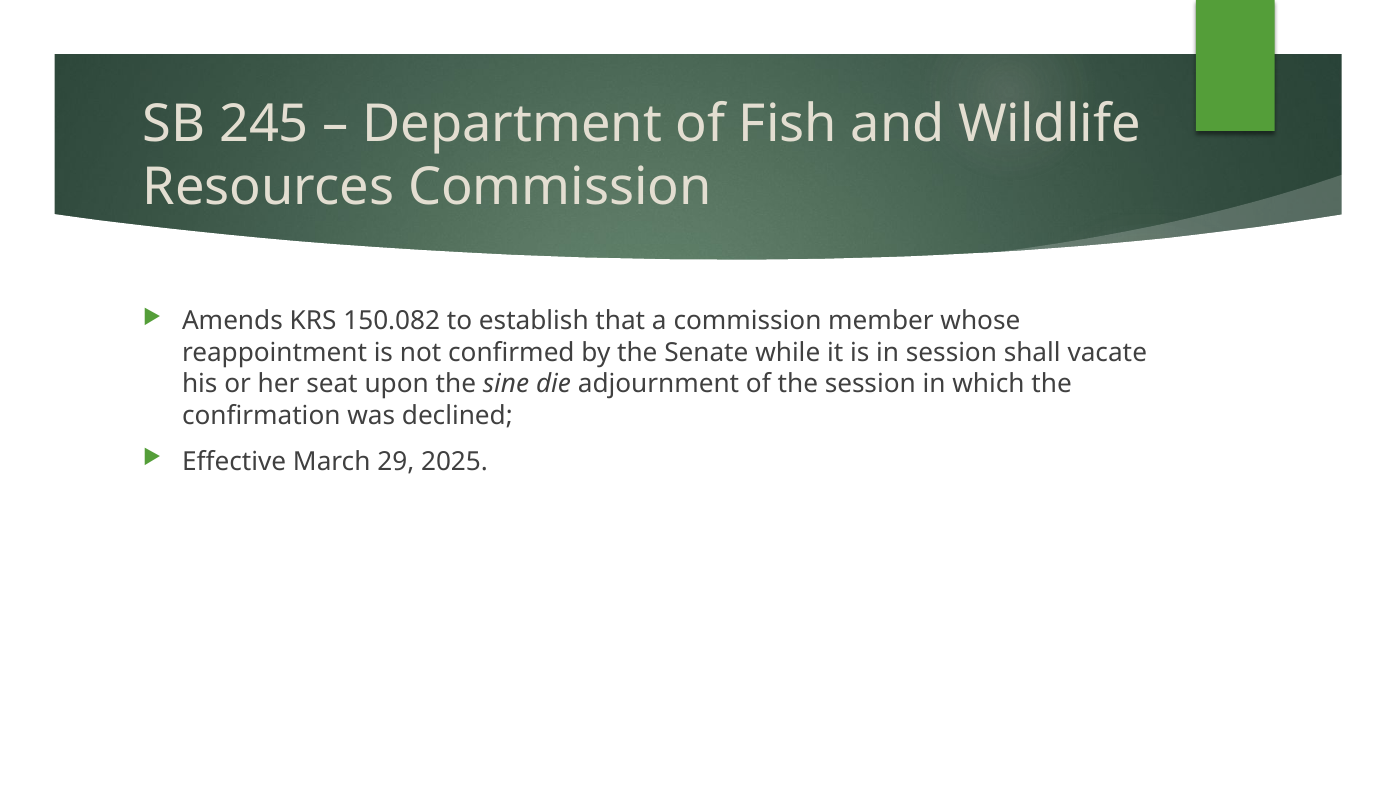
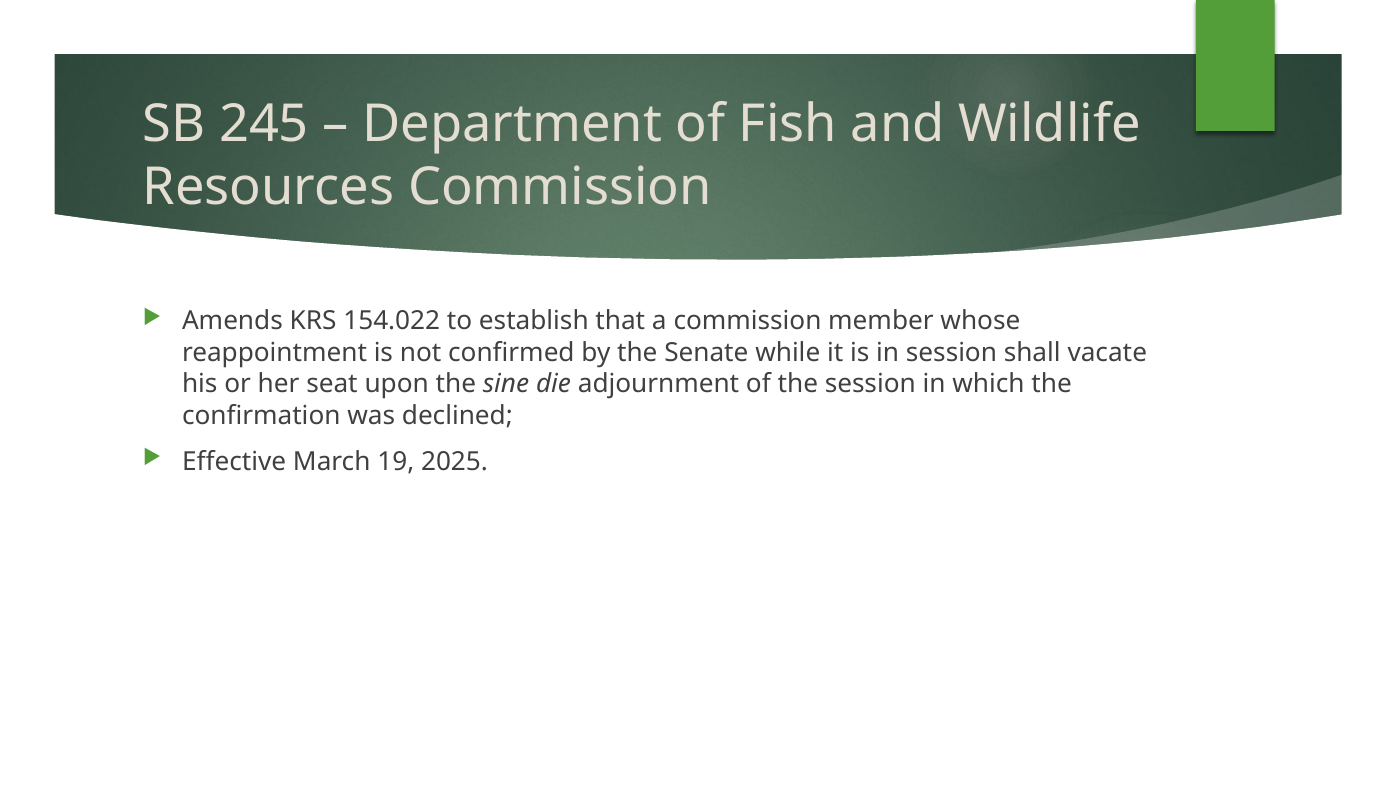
150.082: 150.082 -> 154.022
29: 29 -> 19
